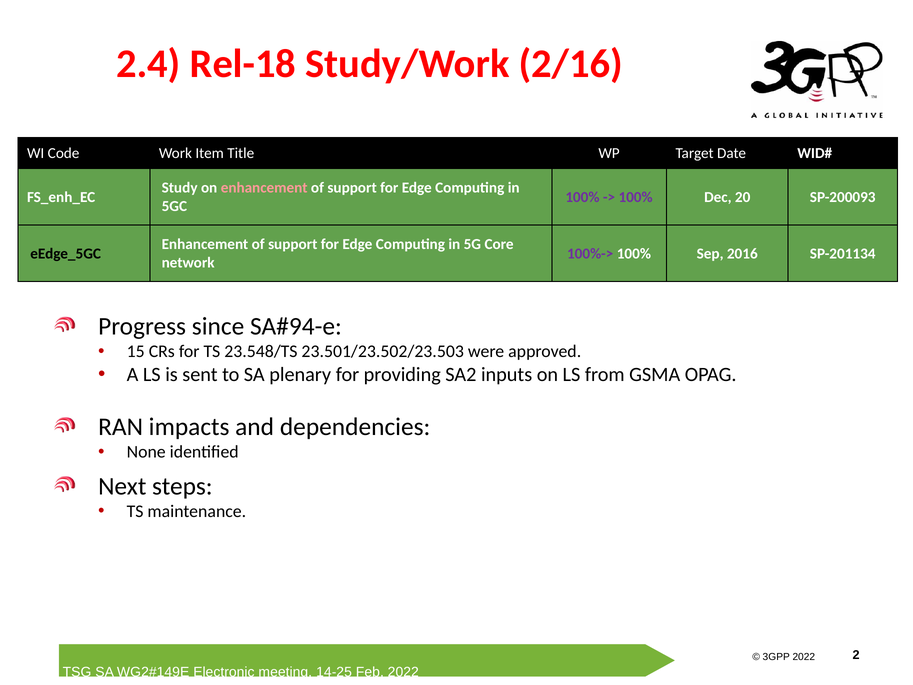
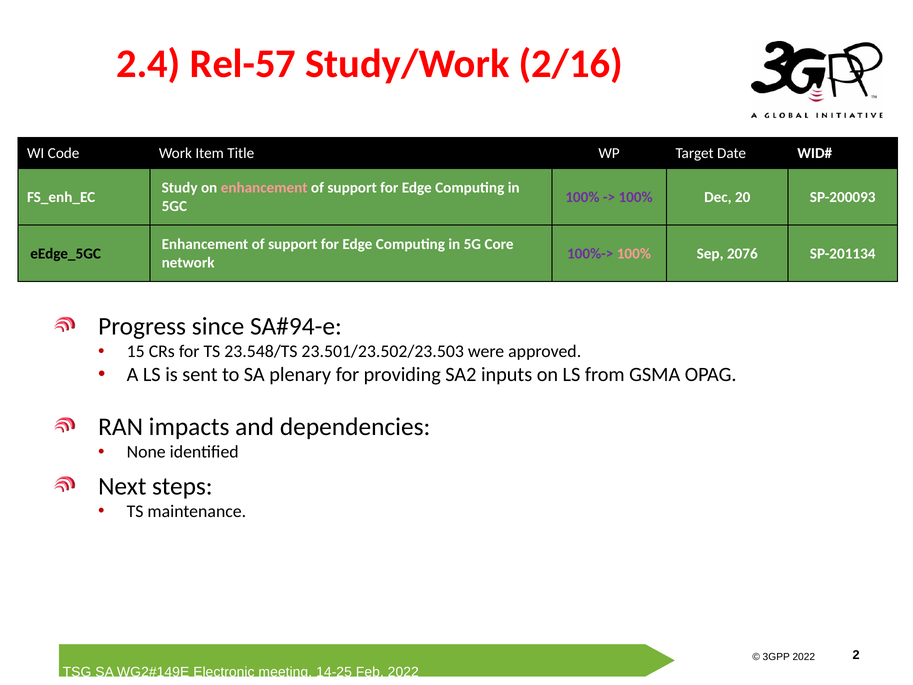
Rel-18: Rel-18 -> Rel-57
100% at (634, 253) colour: white -> pink
2016: 2016 -> 2076
